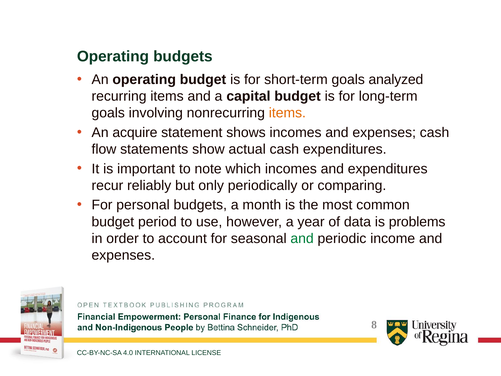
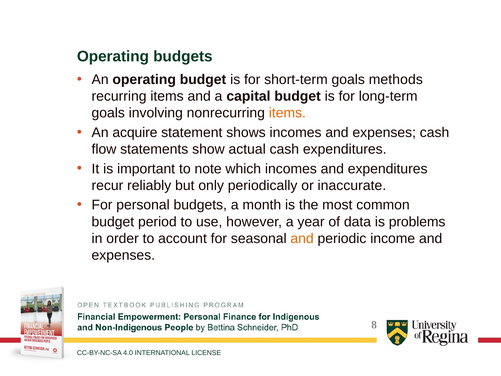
analyzed: analyzed -> methods
comparing: comparing -> inaccurate
and at (302, 238) colour: green -> orange
